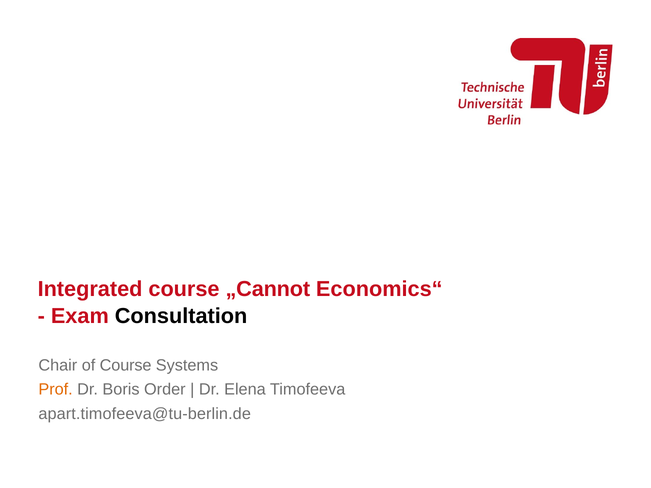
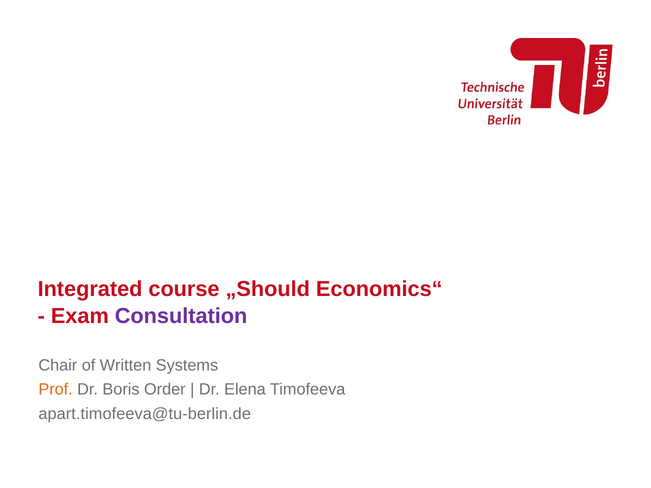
„Cannot: „Cannot -> „Should
Consultation colour: black -> purple
of Course: Course -> Written
